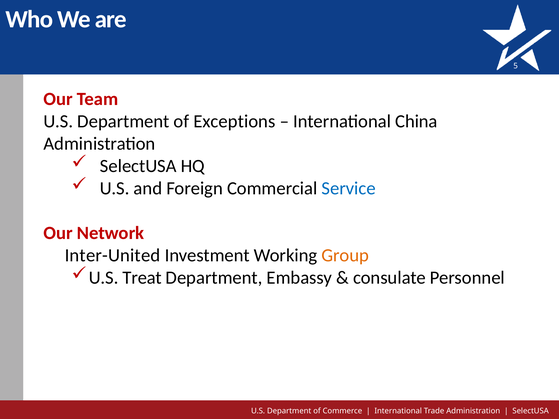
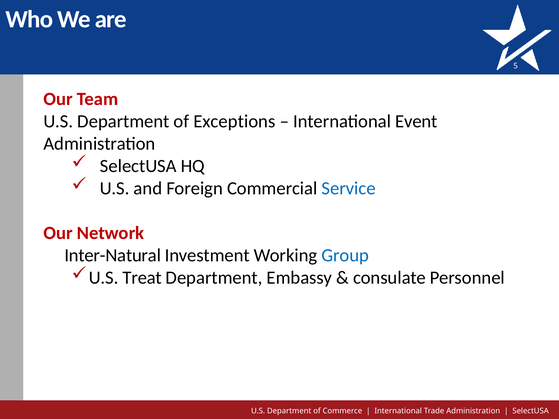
China: China -> Event
Inter-United: Inter-United -> Inter-Natural
Group colour: orange -> blue
